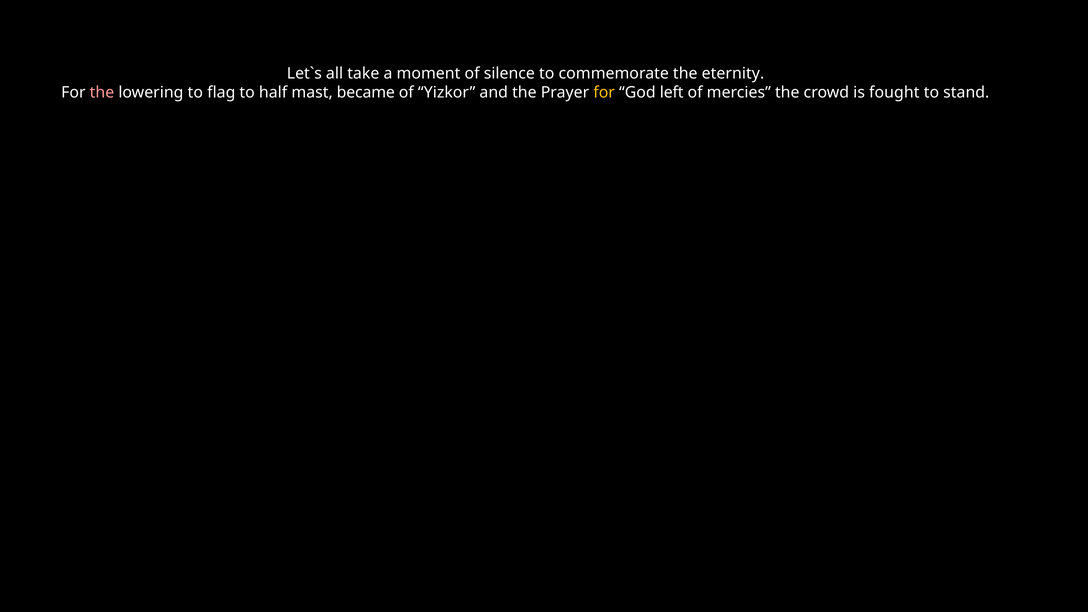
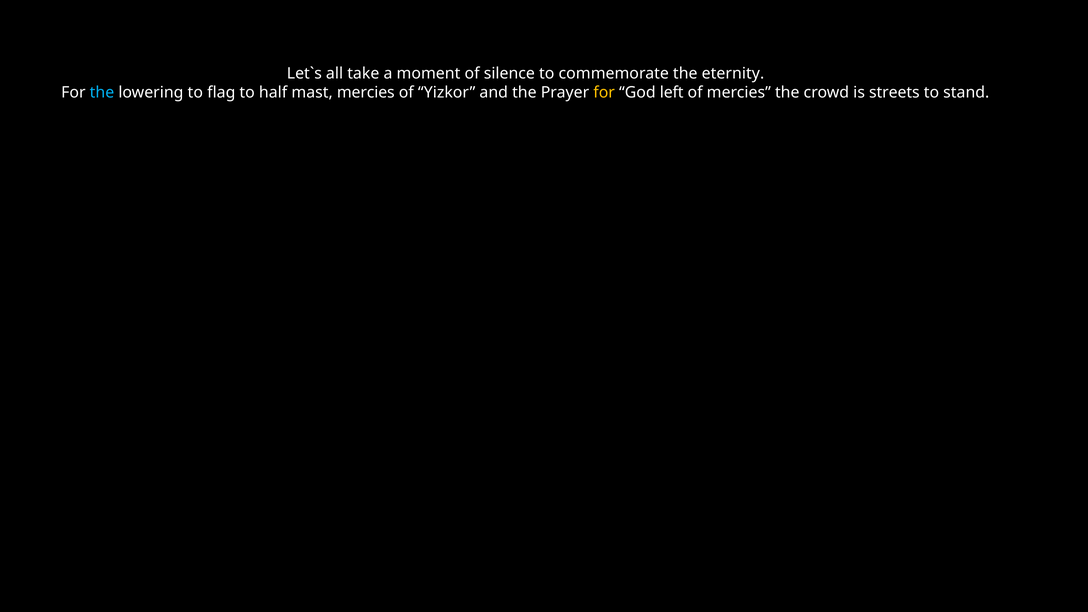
the at (102, 93) colour: pink -> light blue
mast became: became -> mercies
fought: fought -> streets
